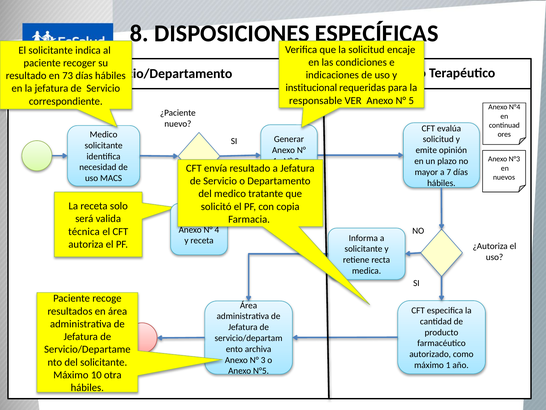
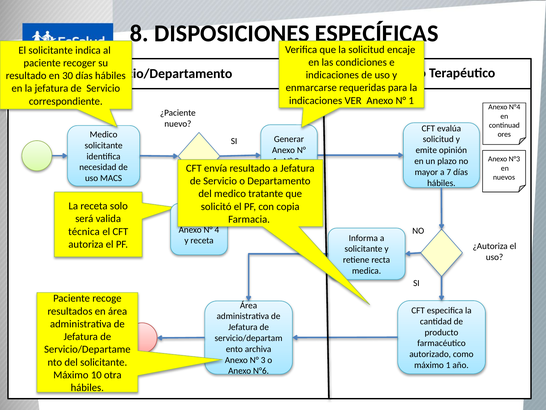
73: 73 -> 30
institucional: institucional -> enmarcarse
responsable at (316, 100): responsable -> indicaciones
VER Anexo N° 5: 5 -> 1
N°5: N°5 -> N°6
